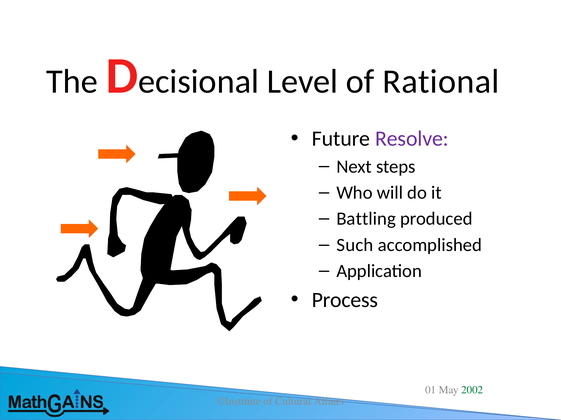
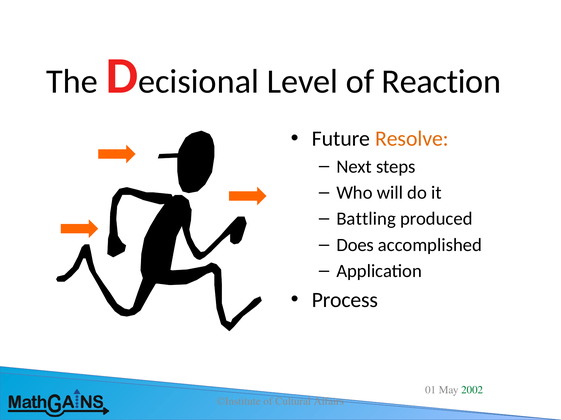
Rational: Rational -> Reaction
Resolve colour: purple -> orange
Such: Such -> Does
